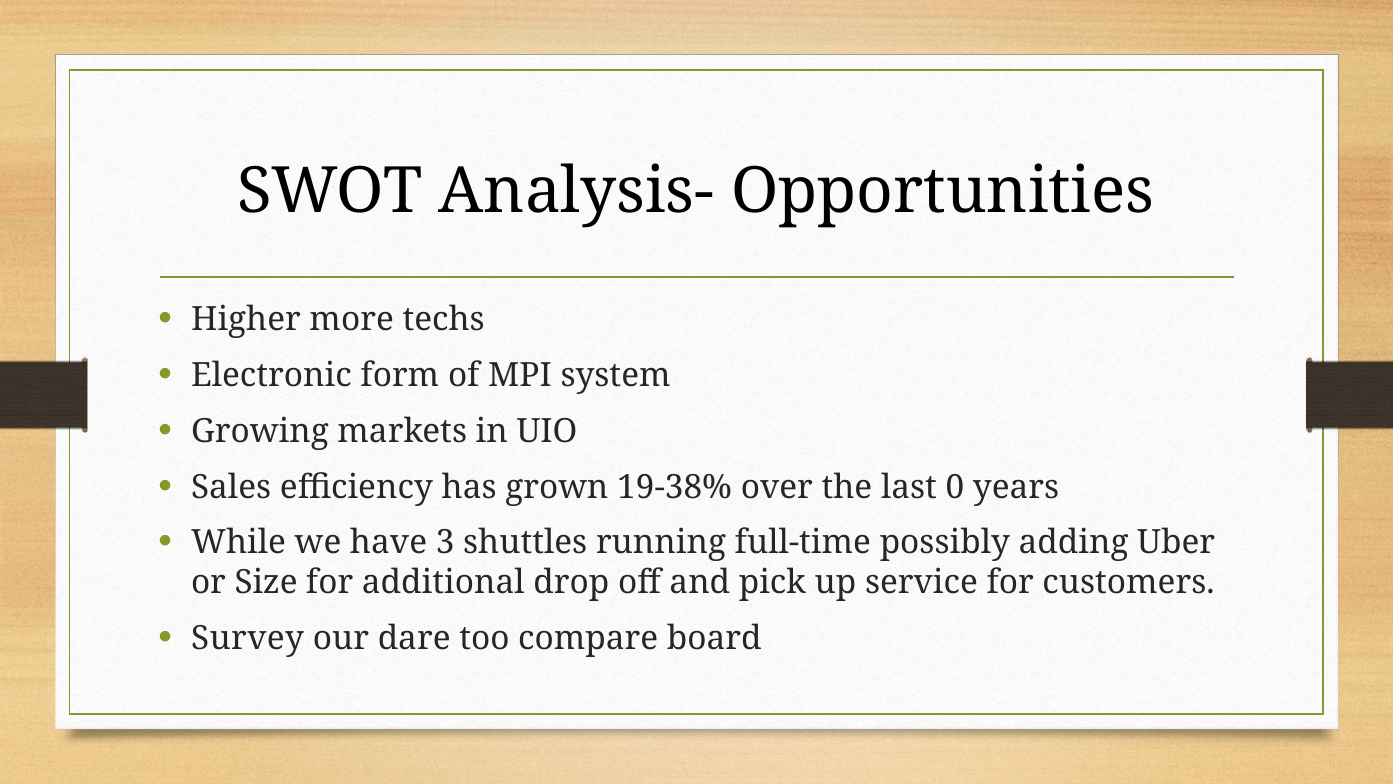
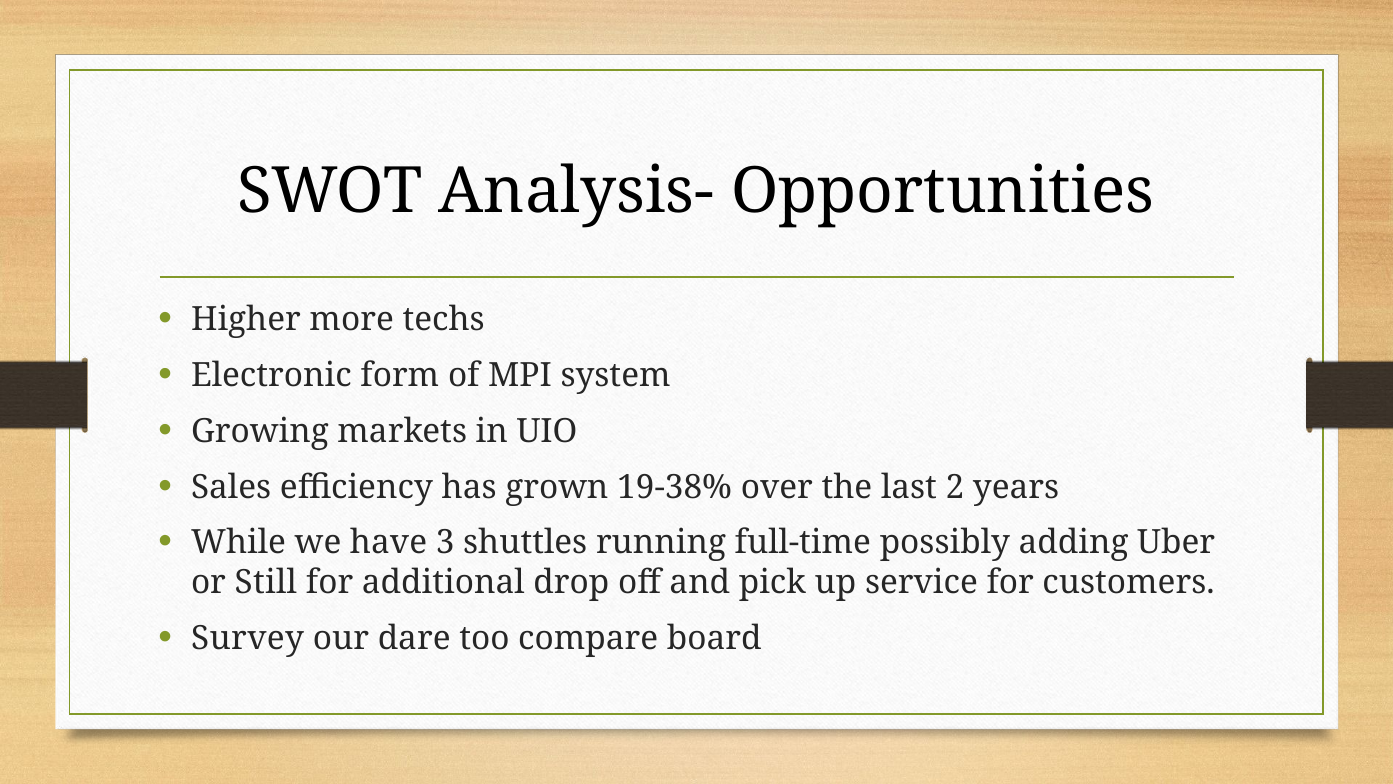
0: 0 -> 2
Size: Size -> Still
